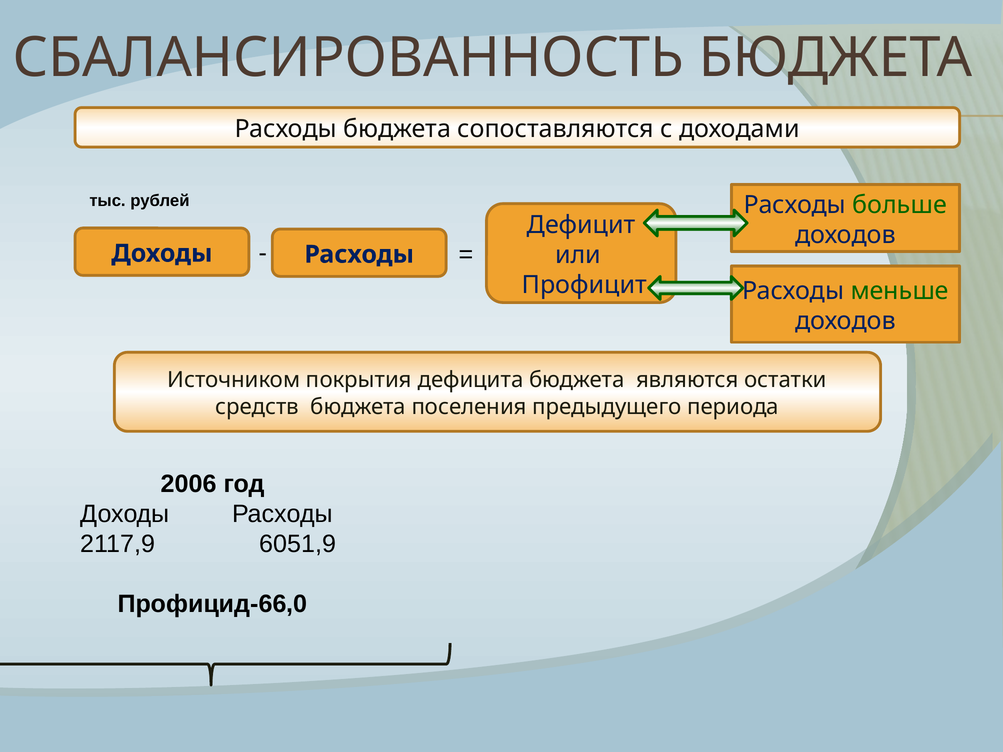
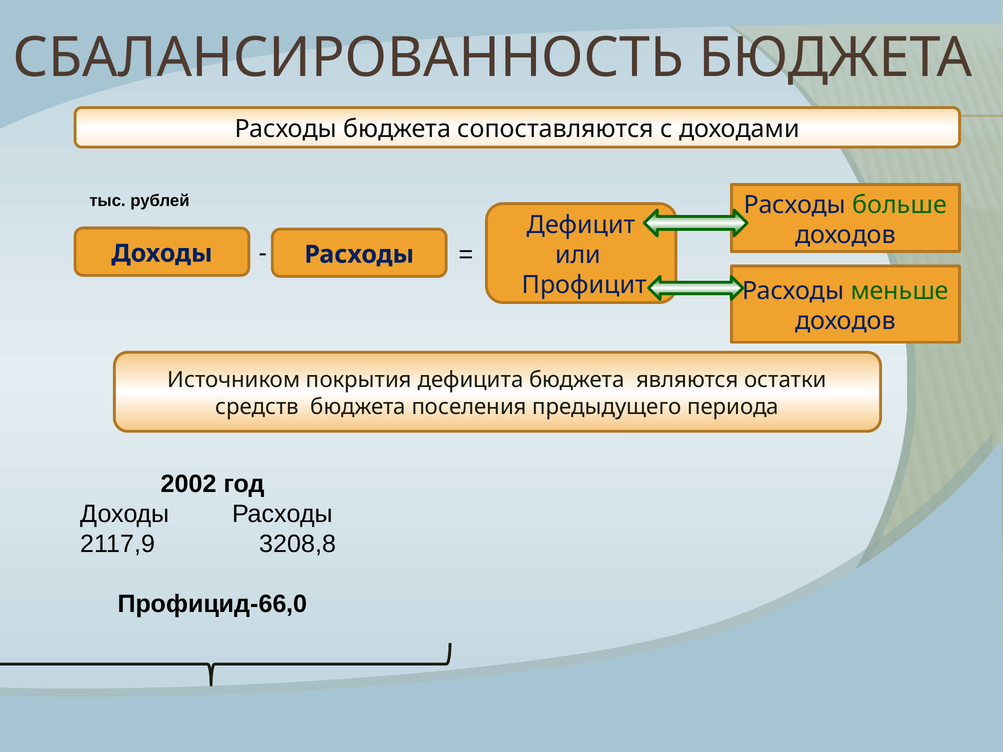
2006: 2006 -> 2002
6051,9: 6051,9 -> 3208,8
